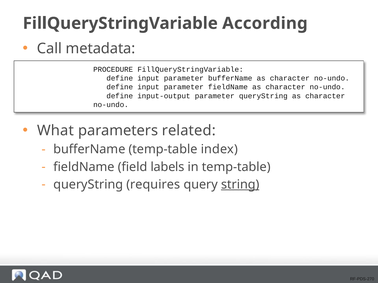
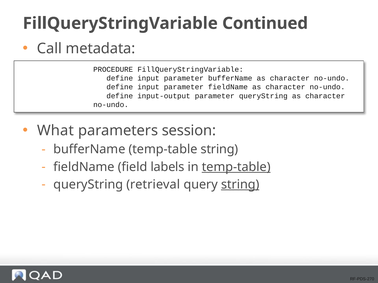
According: According -> Continued
related: related -> session
temp-table index: index -> string
temp-table at (236, 167) underline: none -> present
requires: requires -> retrieval
